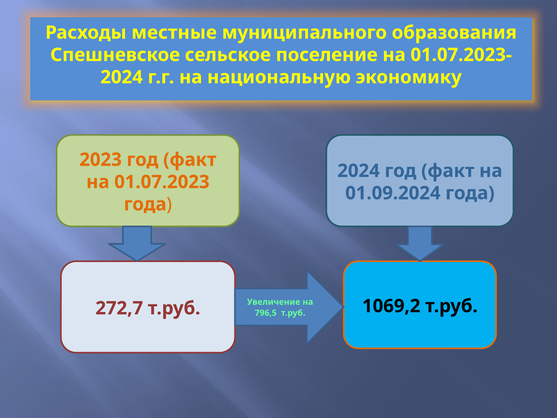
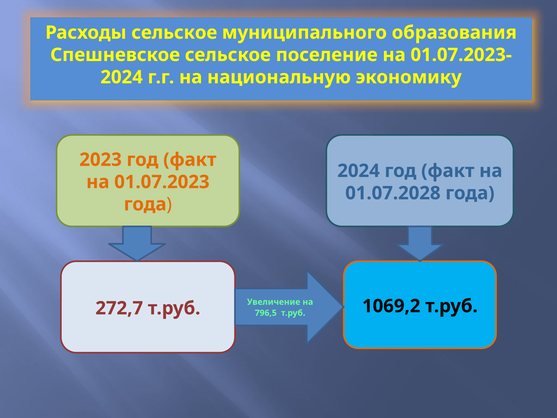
Расходы местные: местные -> сельское
01.09.2024: 01.09.2024 -> 01.07.2028
